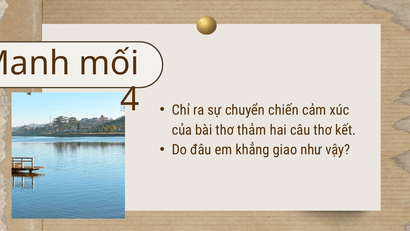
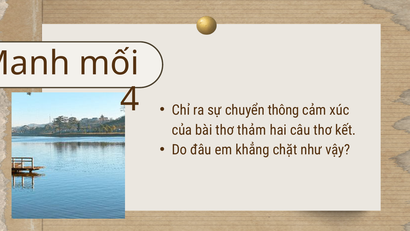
chiến: chiến -> thông
giao: giao -> chặt
